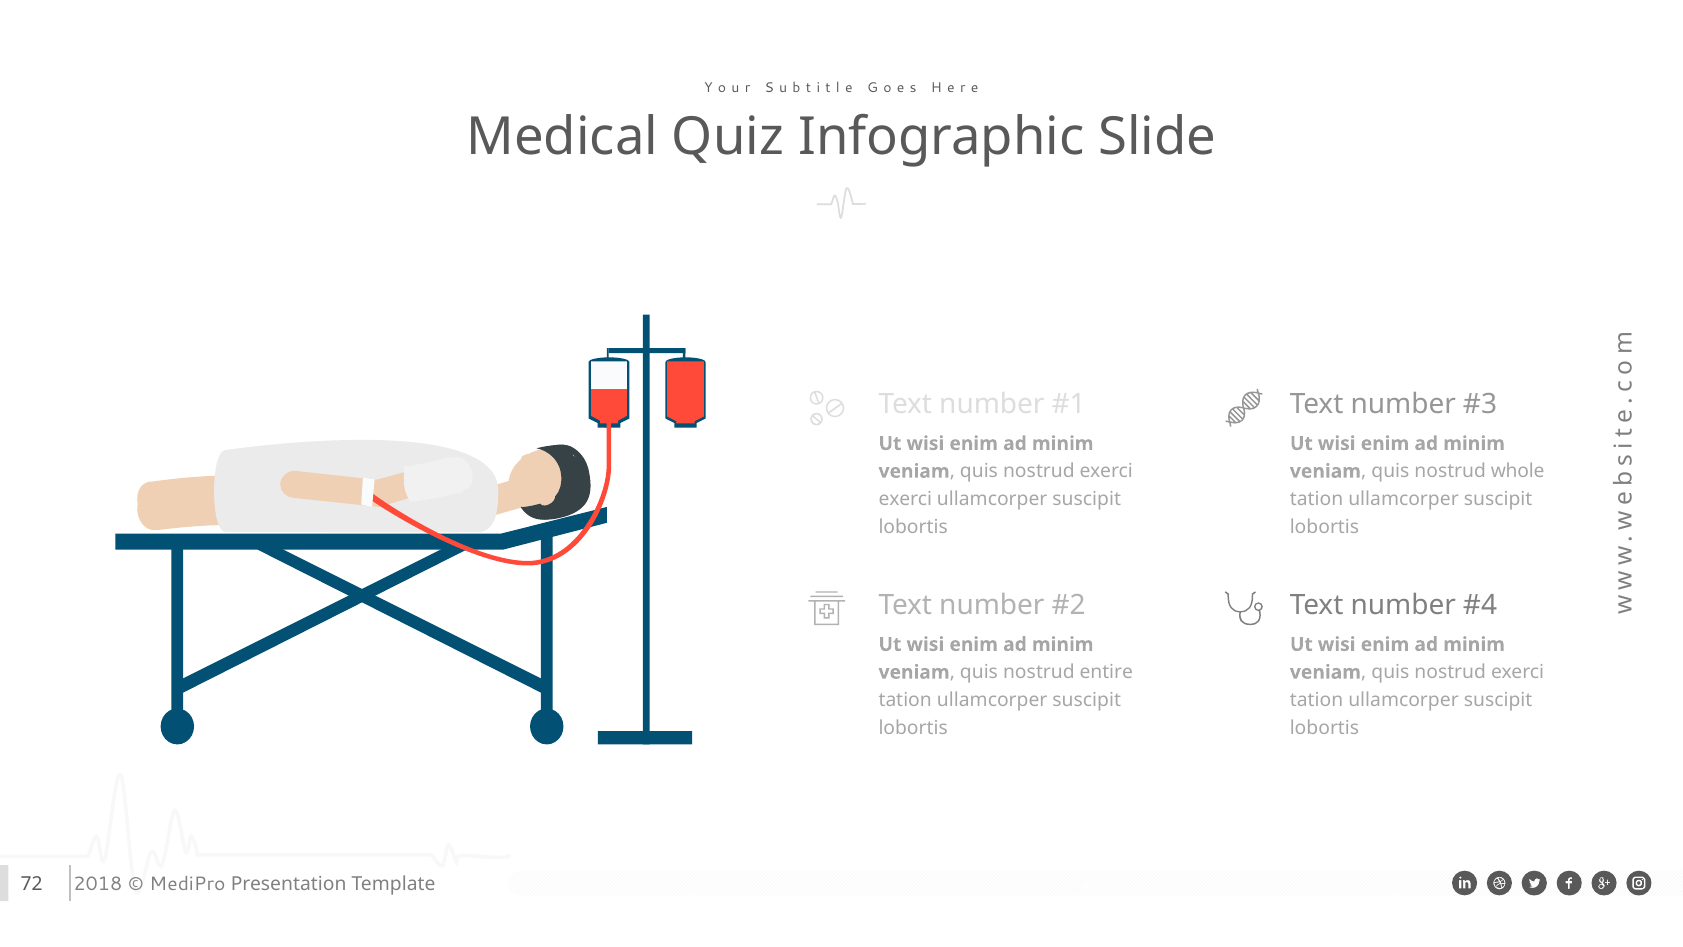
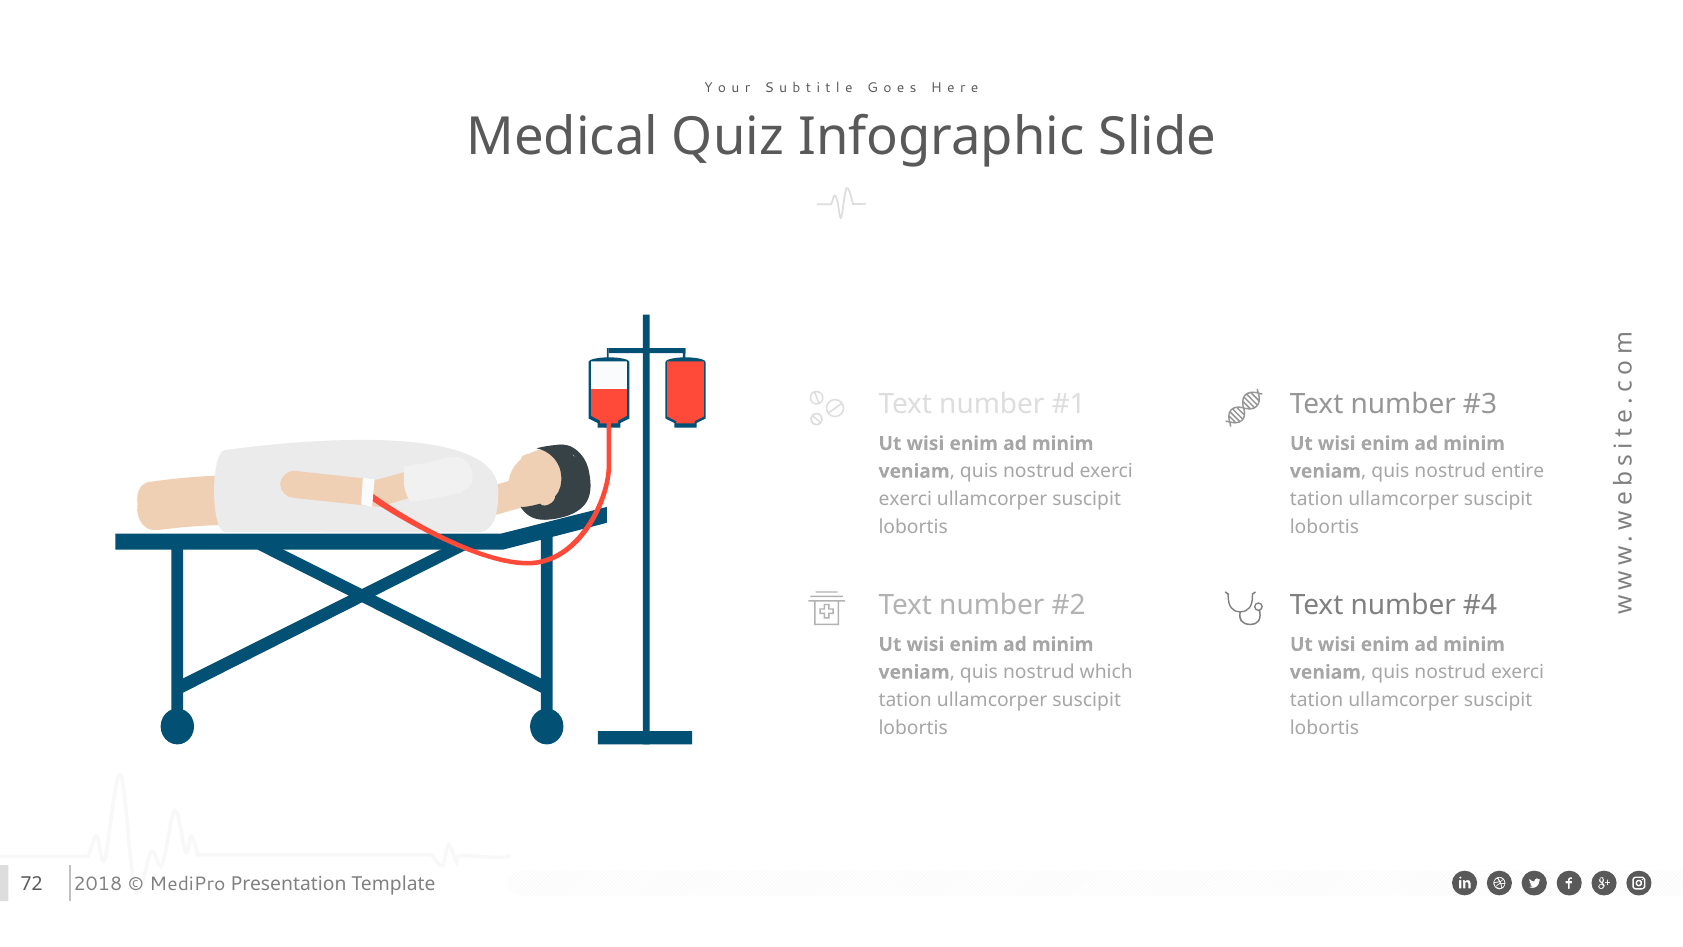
whole: whole -> entire
entire: entire -> which
